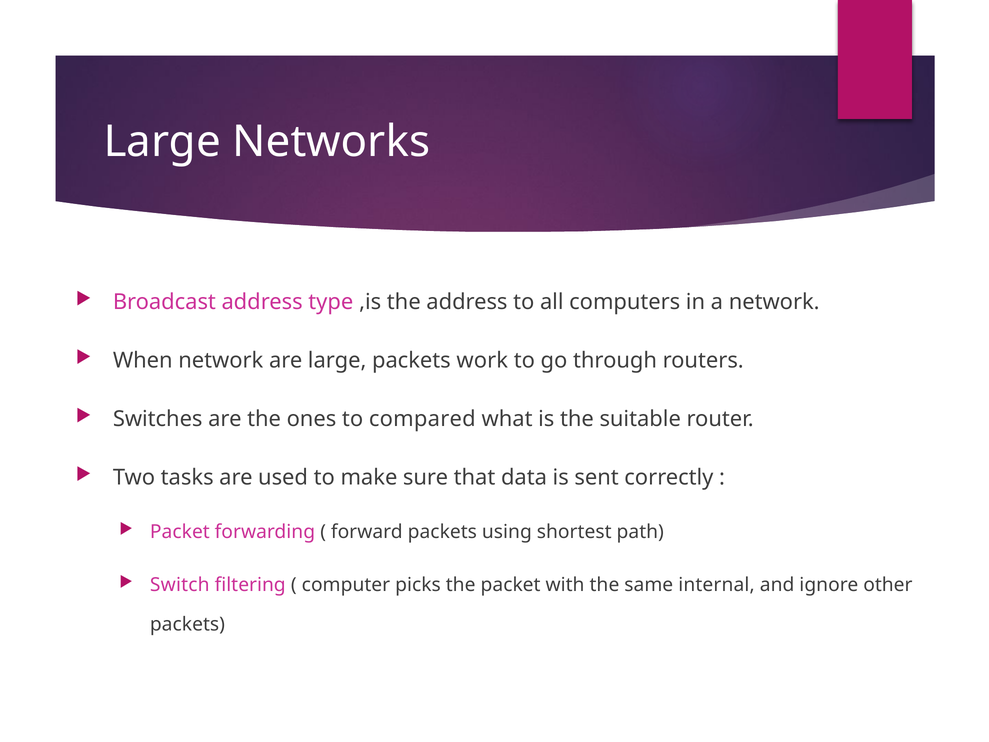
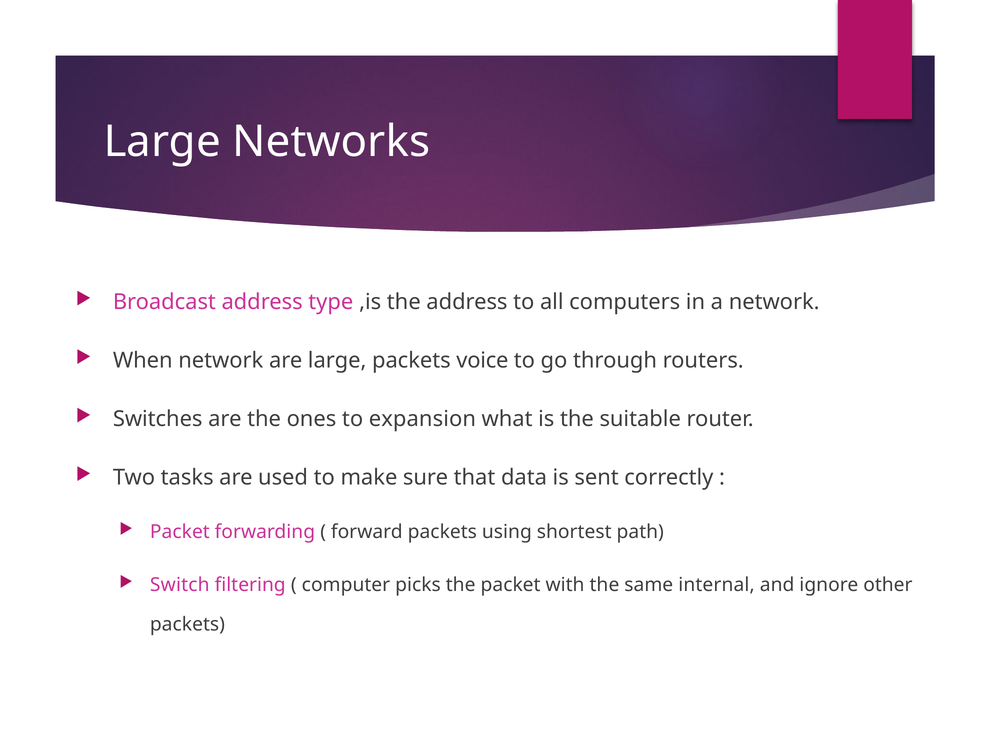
work: work -> voice
compared: compared -> expansion
